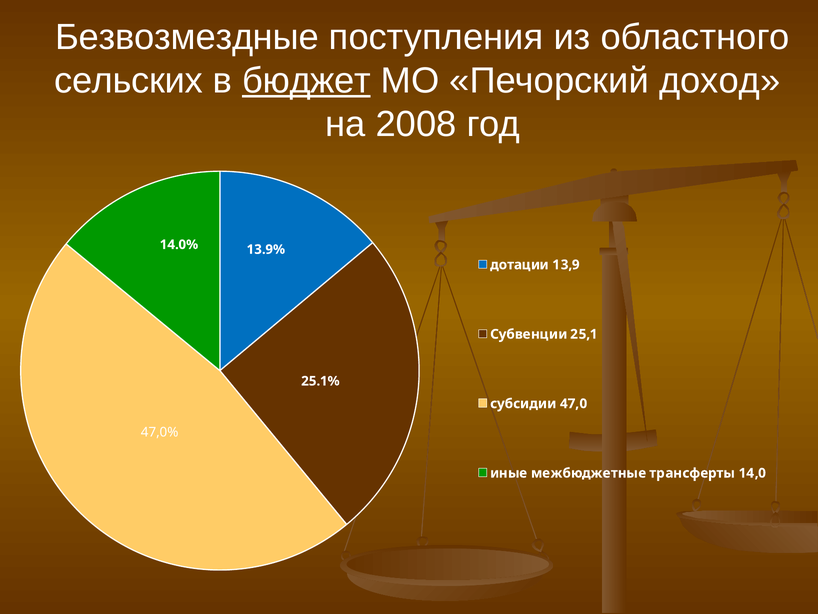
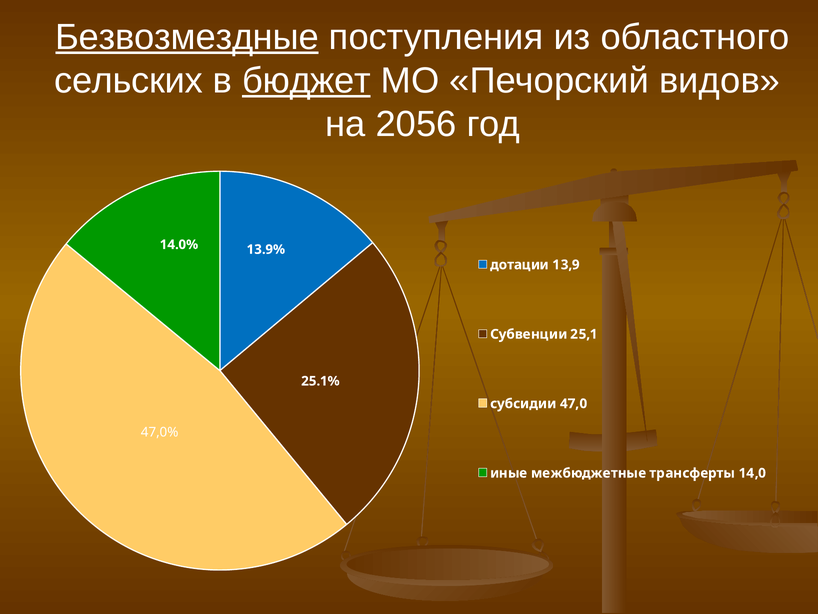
Безвозмездные underline: none -> present
доход: доход -> видов
2008: 2008 -> 2056
